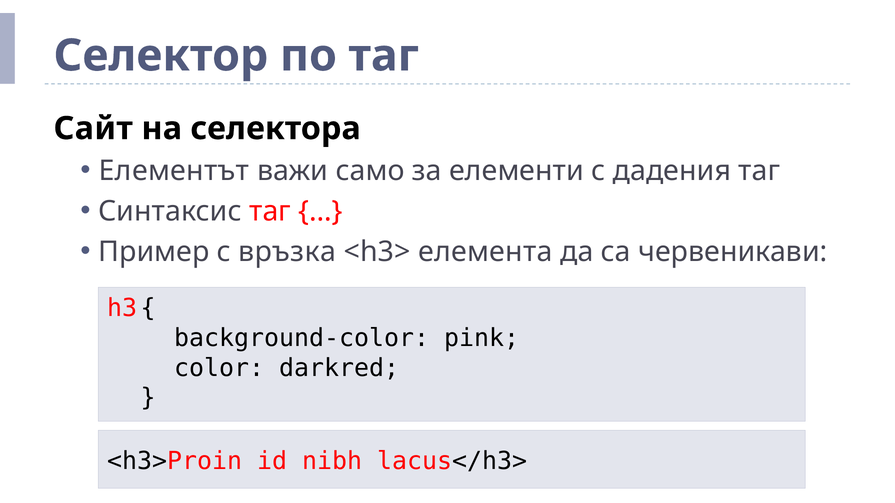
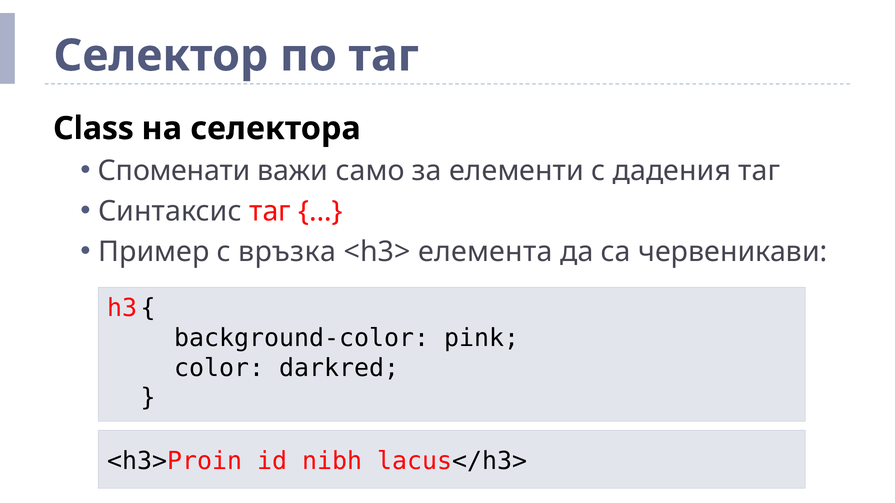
Сайт: Сайт -> Class
Елементът: Елементът -> Споменати
